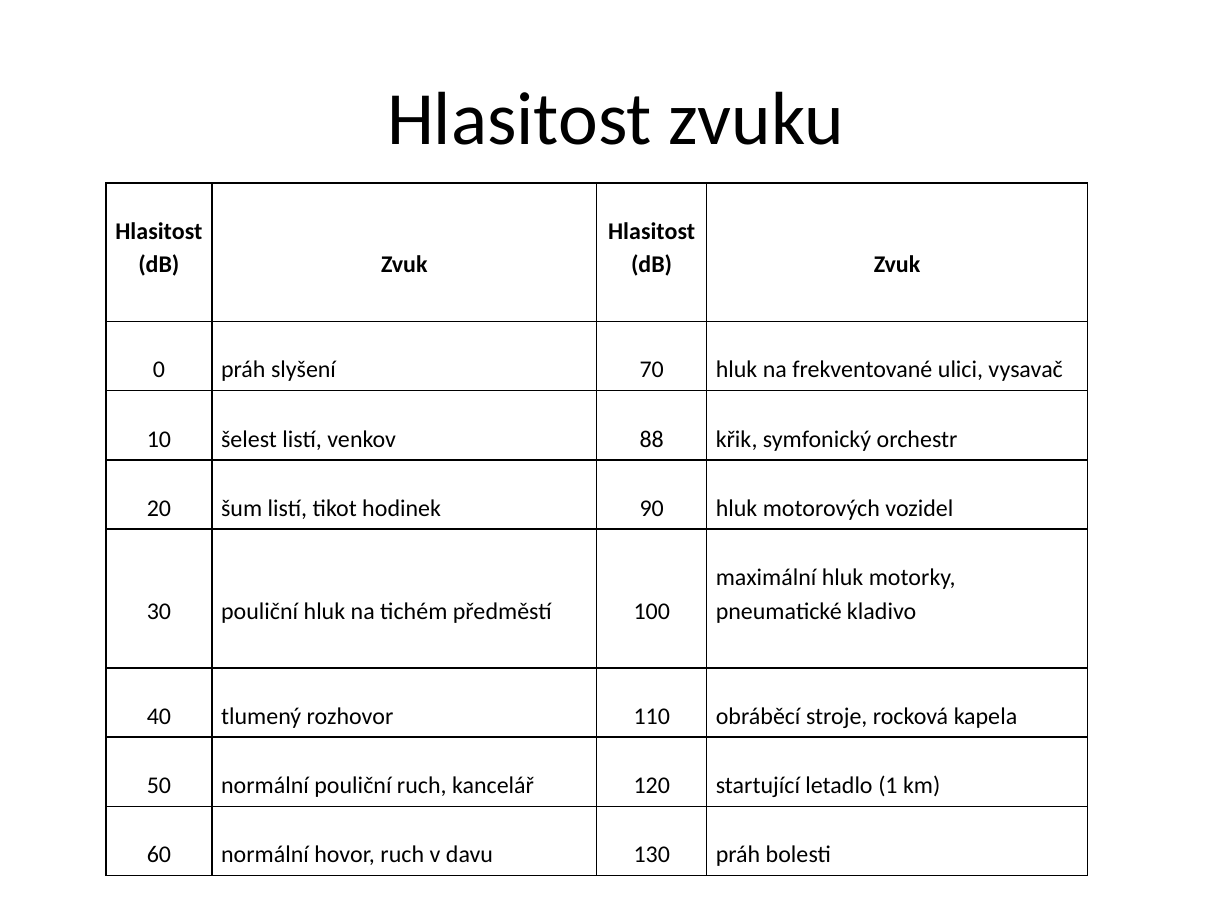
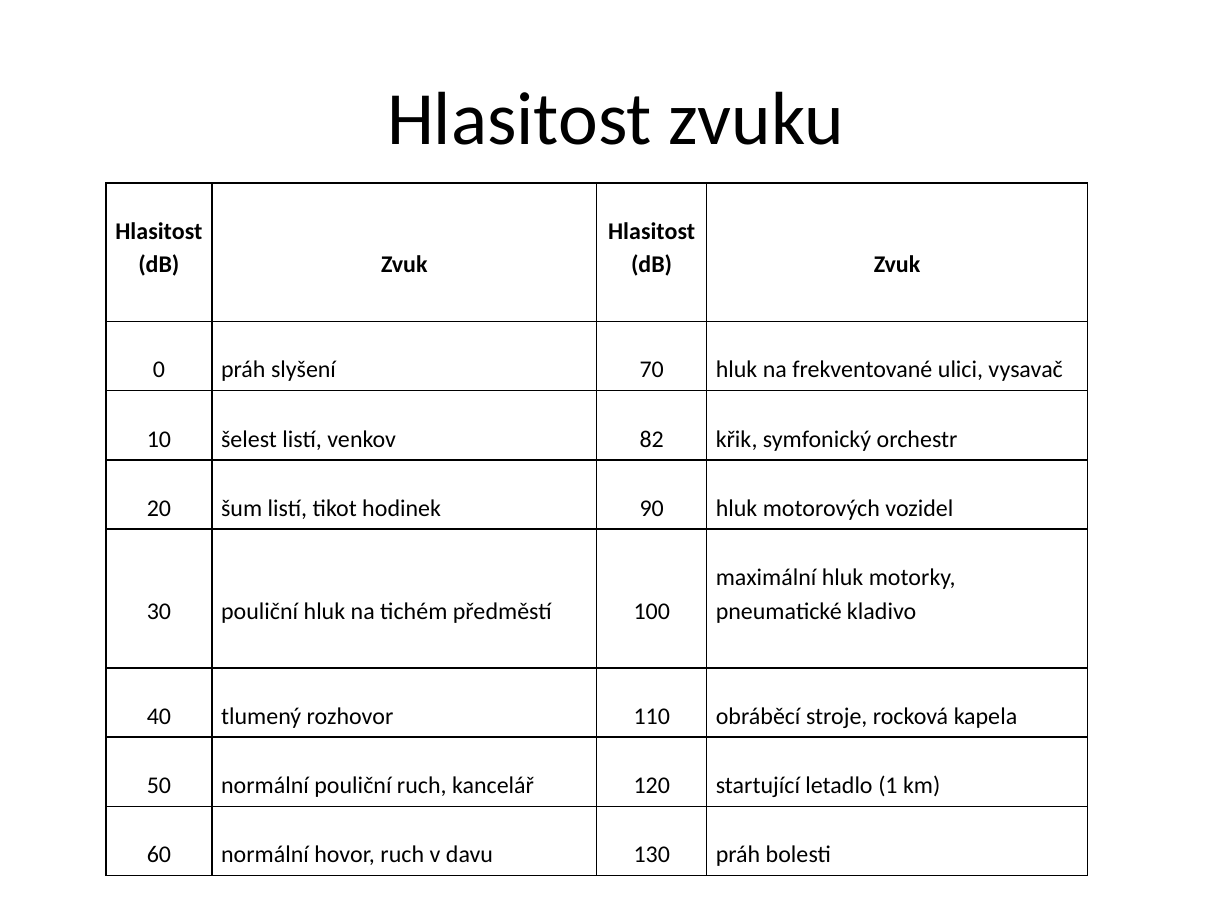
88: 88 -> 82
